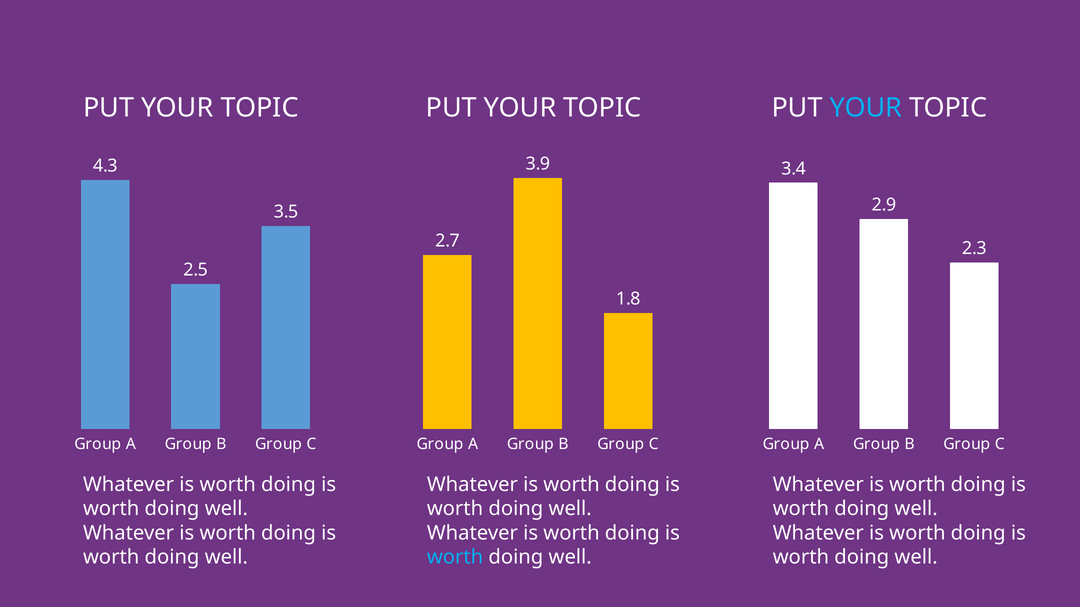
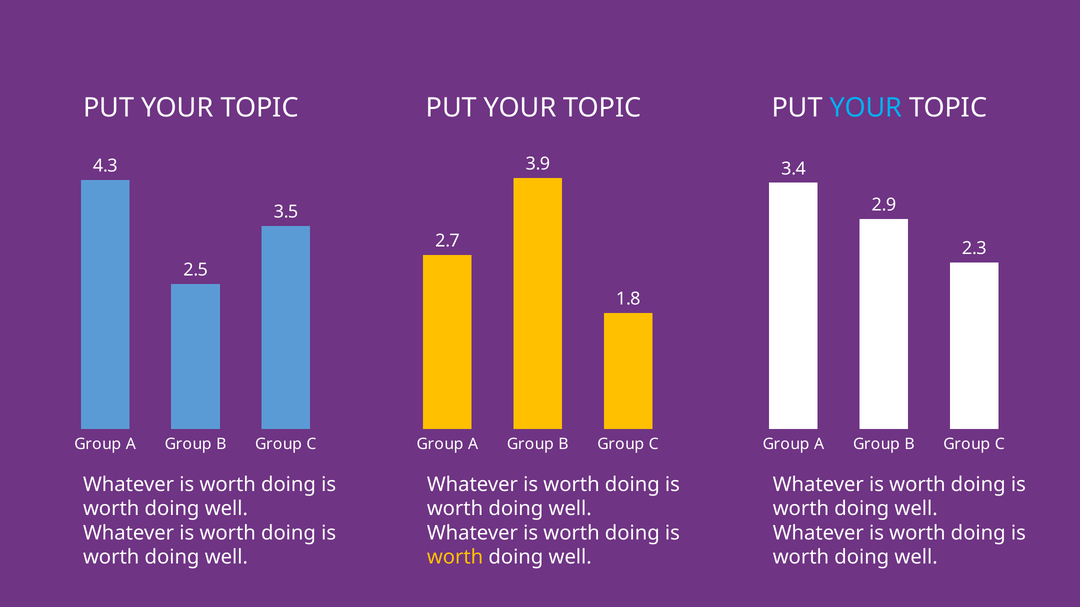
worth at (455, 558) colour: light blue -> yellow
